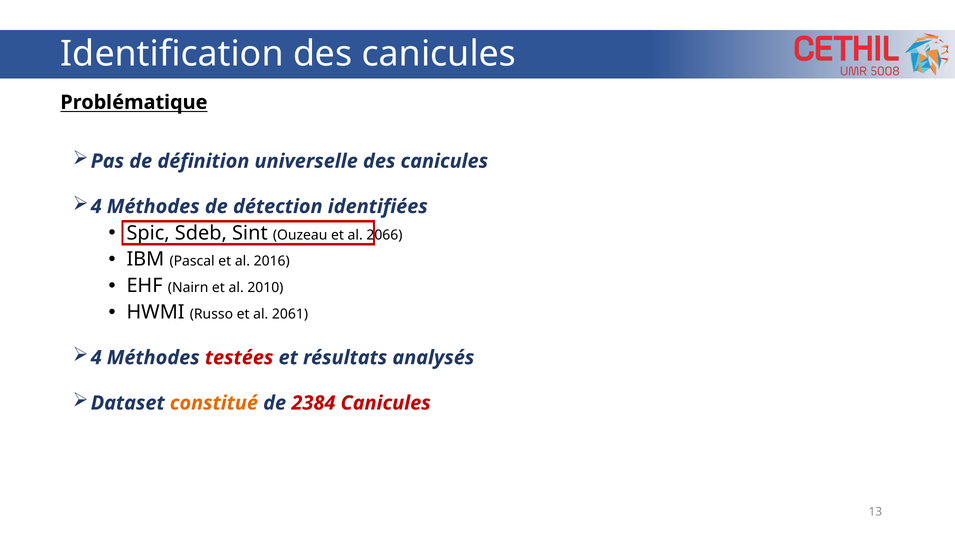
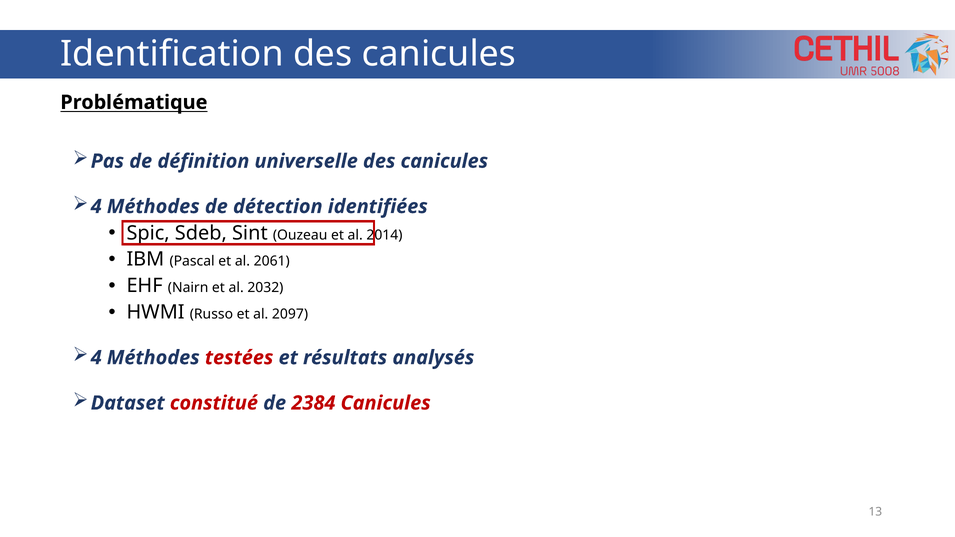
2066: 2066 -> 2014
2016: 2016 -> 2061
2010: 2010 -> 2032
2061: 2061 -> 2097
constitué colour: orange -> red
